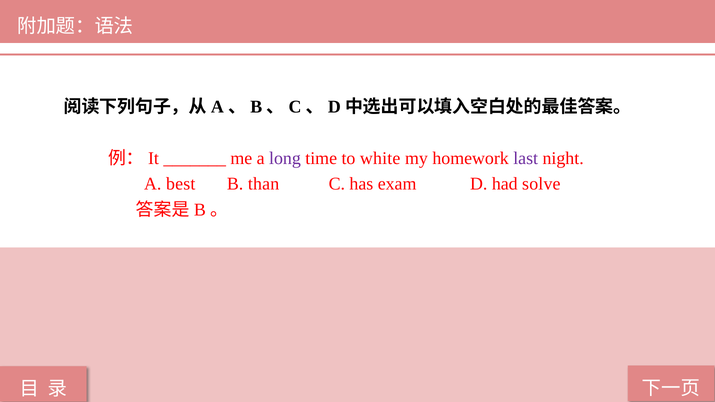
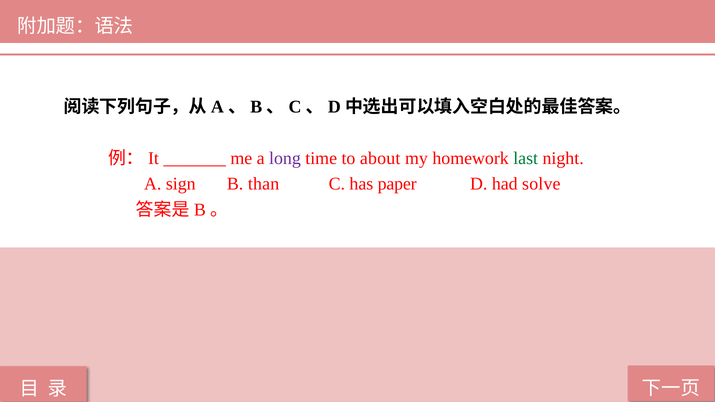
white: white -> about
last colour: purple -> green
best: best -> sign
exam: exam -> paper
